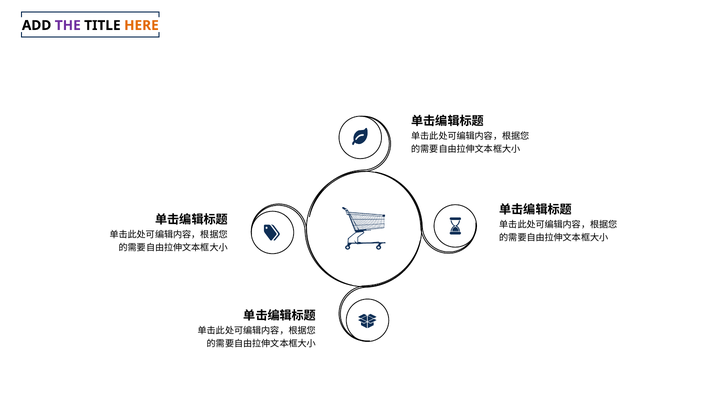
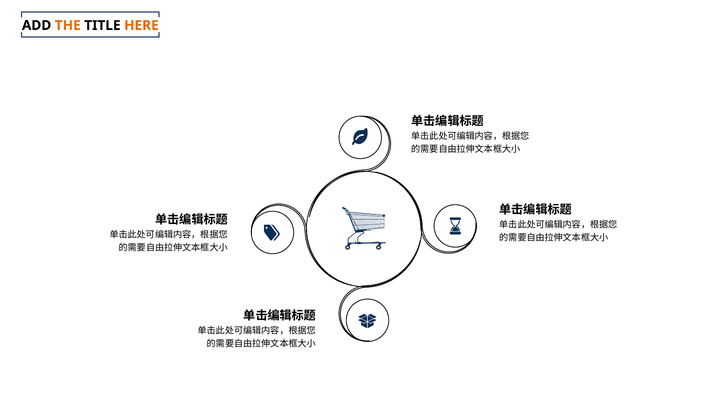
THE colour: purple -> orange
